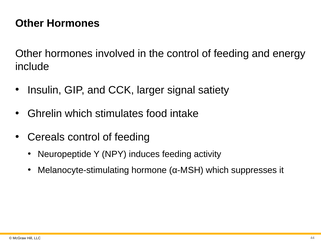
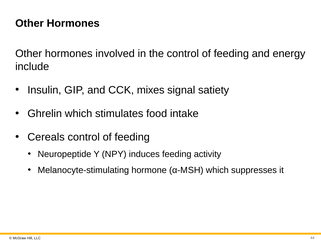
larger: larger -> mixes
